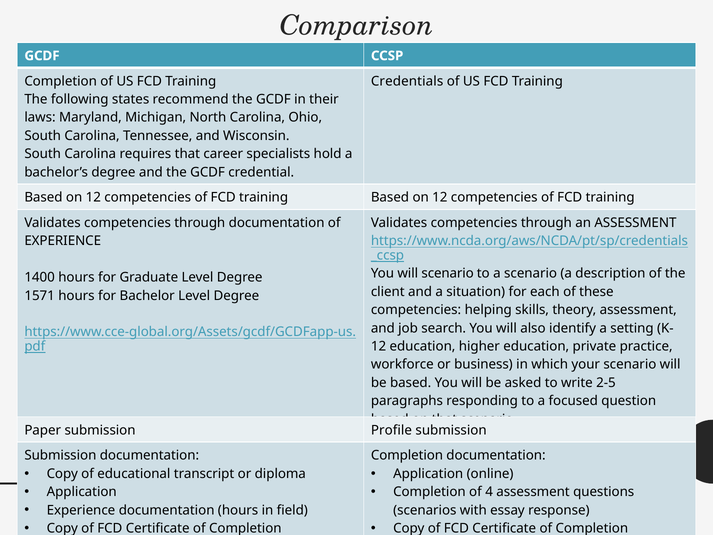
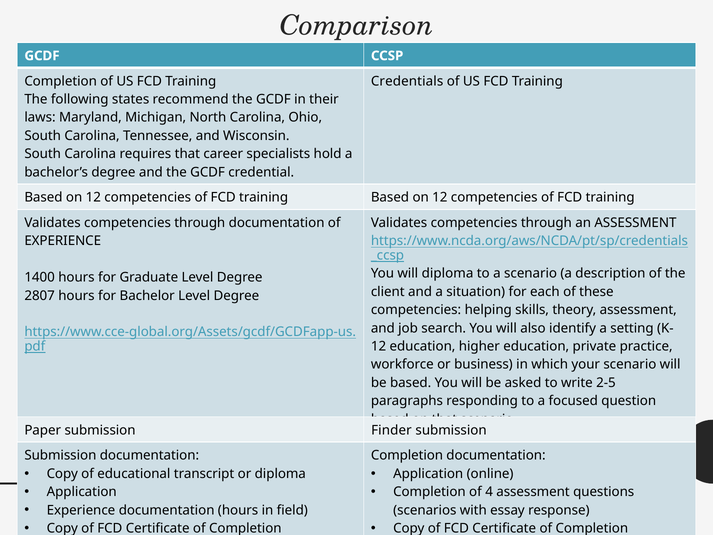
will scenario: scenario -> diploma
1571: 1571 -> 2807
Profile: Profile -> Finder
